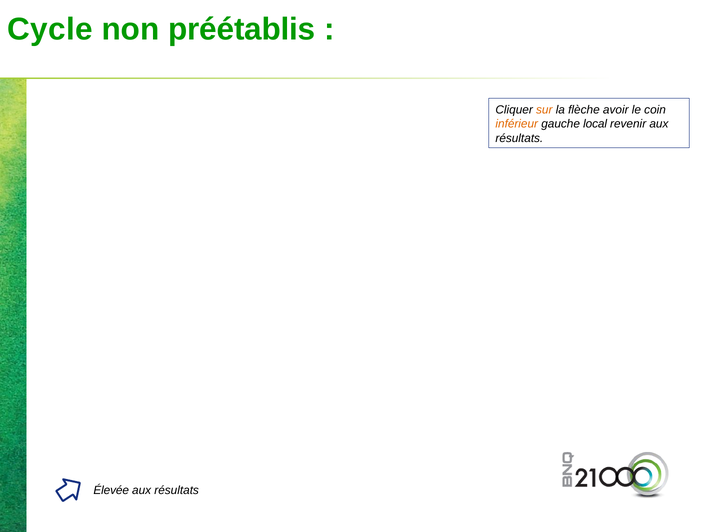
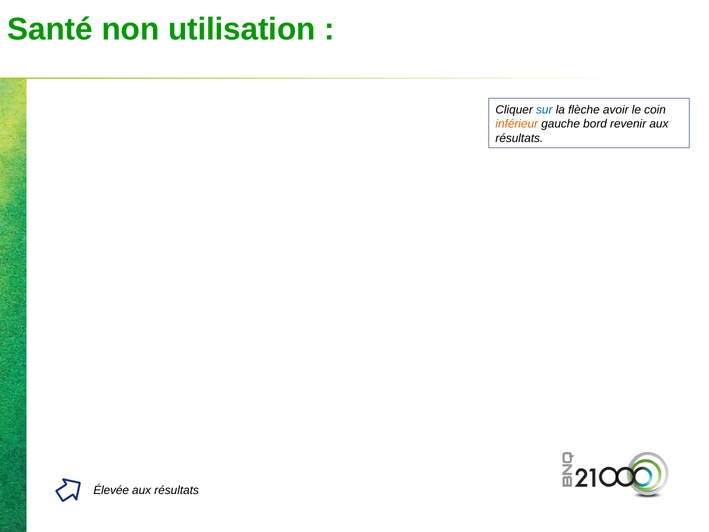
Cycle: Cycle -> Santé
préétablis: préétablis -> utilisation
sur colour: orange -> blue
local: local -> bord
